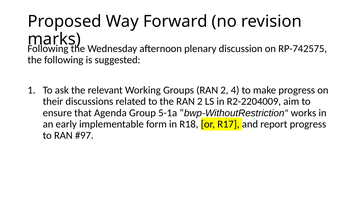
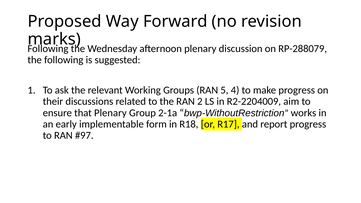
RP-742575: RP-742575 -> RP-288079
Groups RAN 2: 2 -> 5
that Agenda: Agenda -> Plenary
5-1a: 5-1a -> 2-1a
